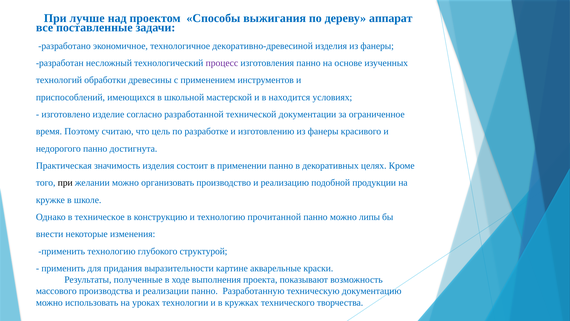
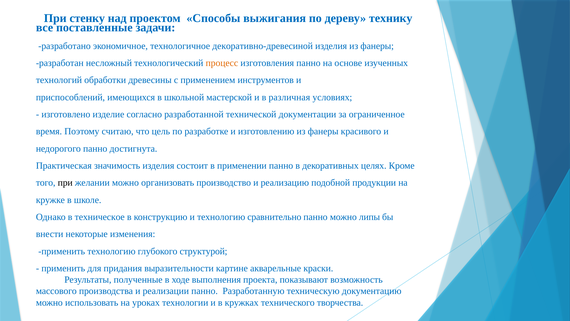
лучше: лучше -> стенку
аппарат: аппарат -> технику
процесс colour: purple -> orange
находится: находится -> различная
прочитанной: прочитанной -> сравнительно
